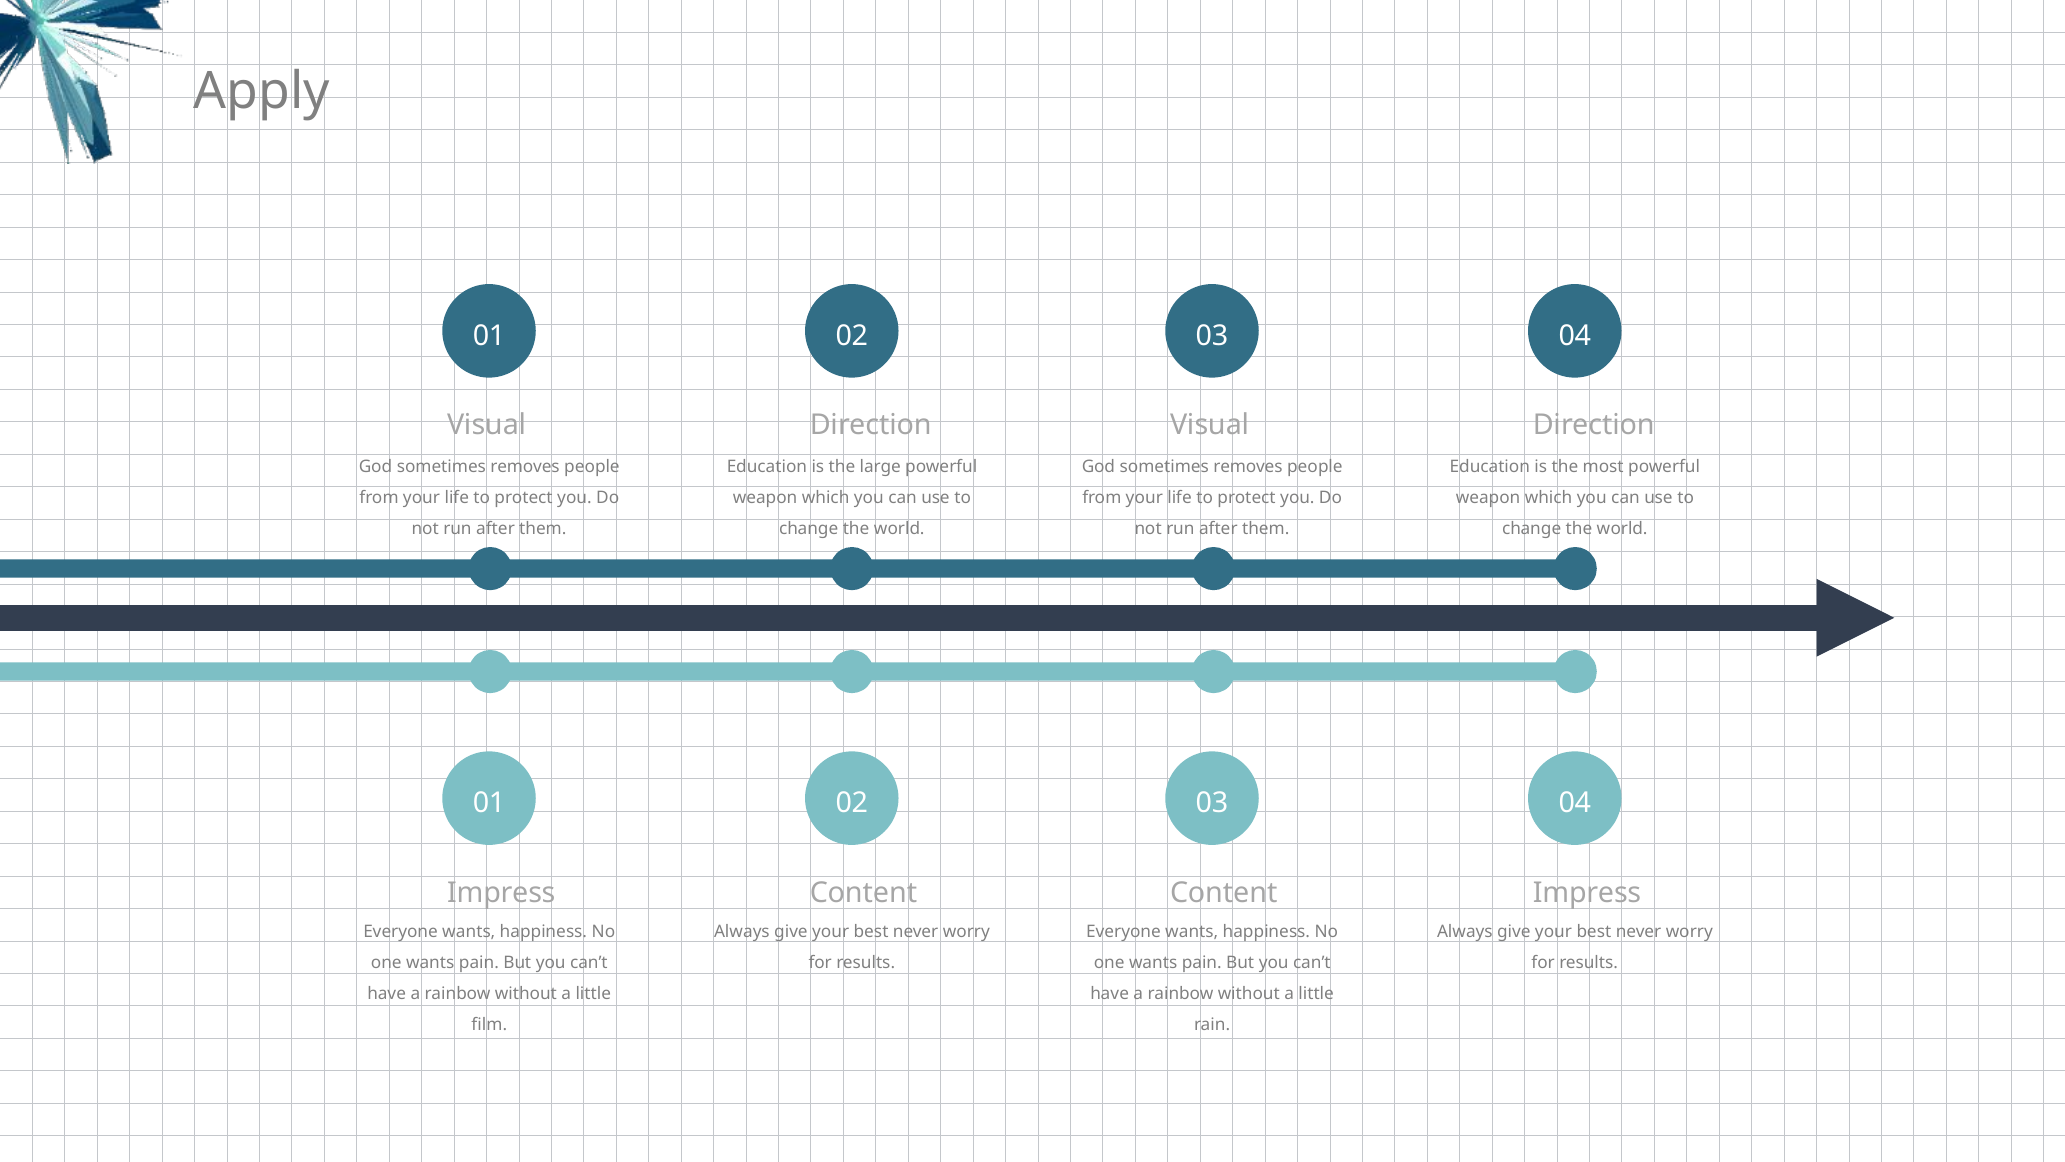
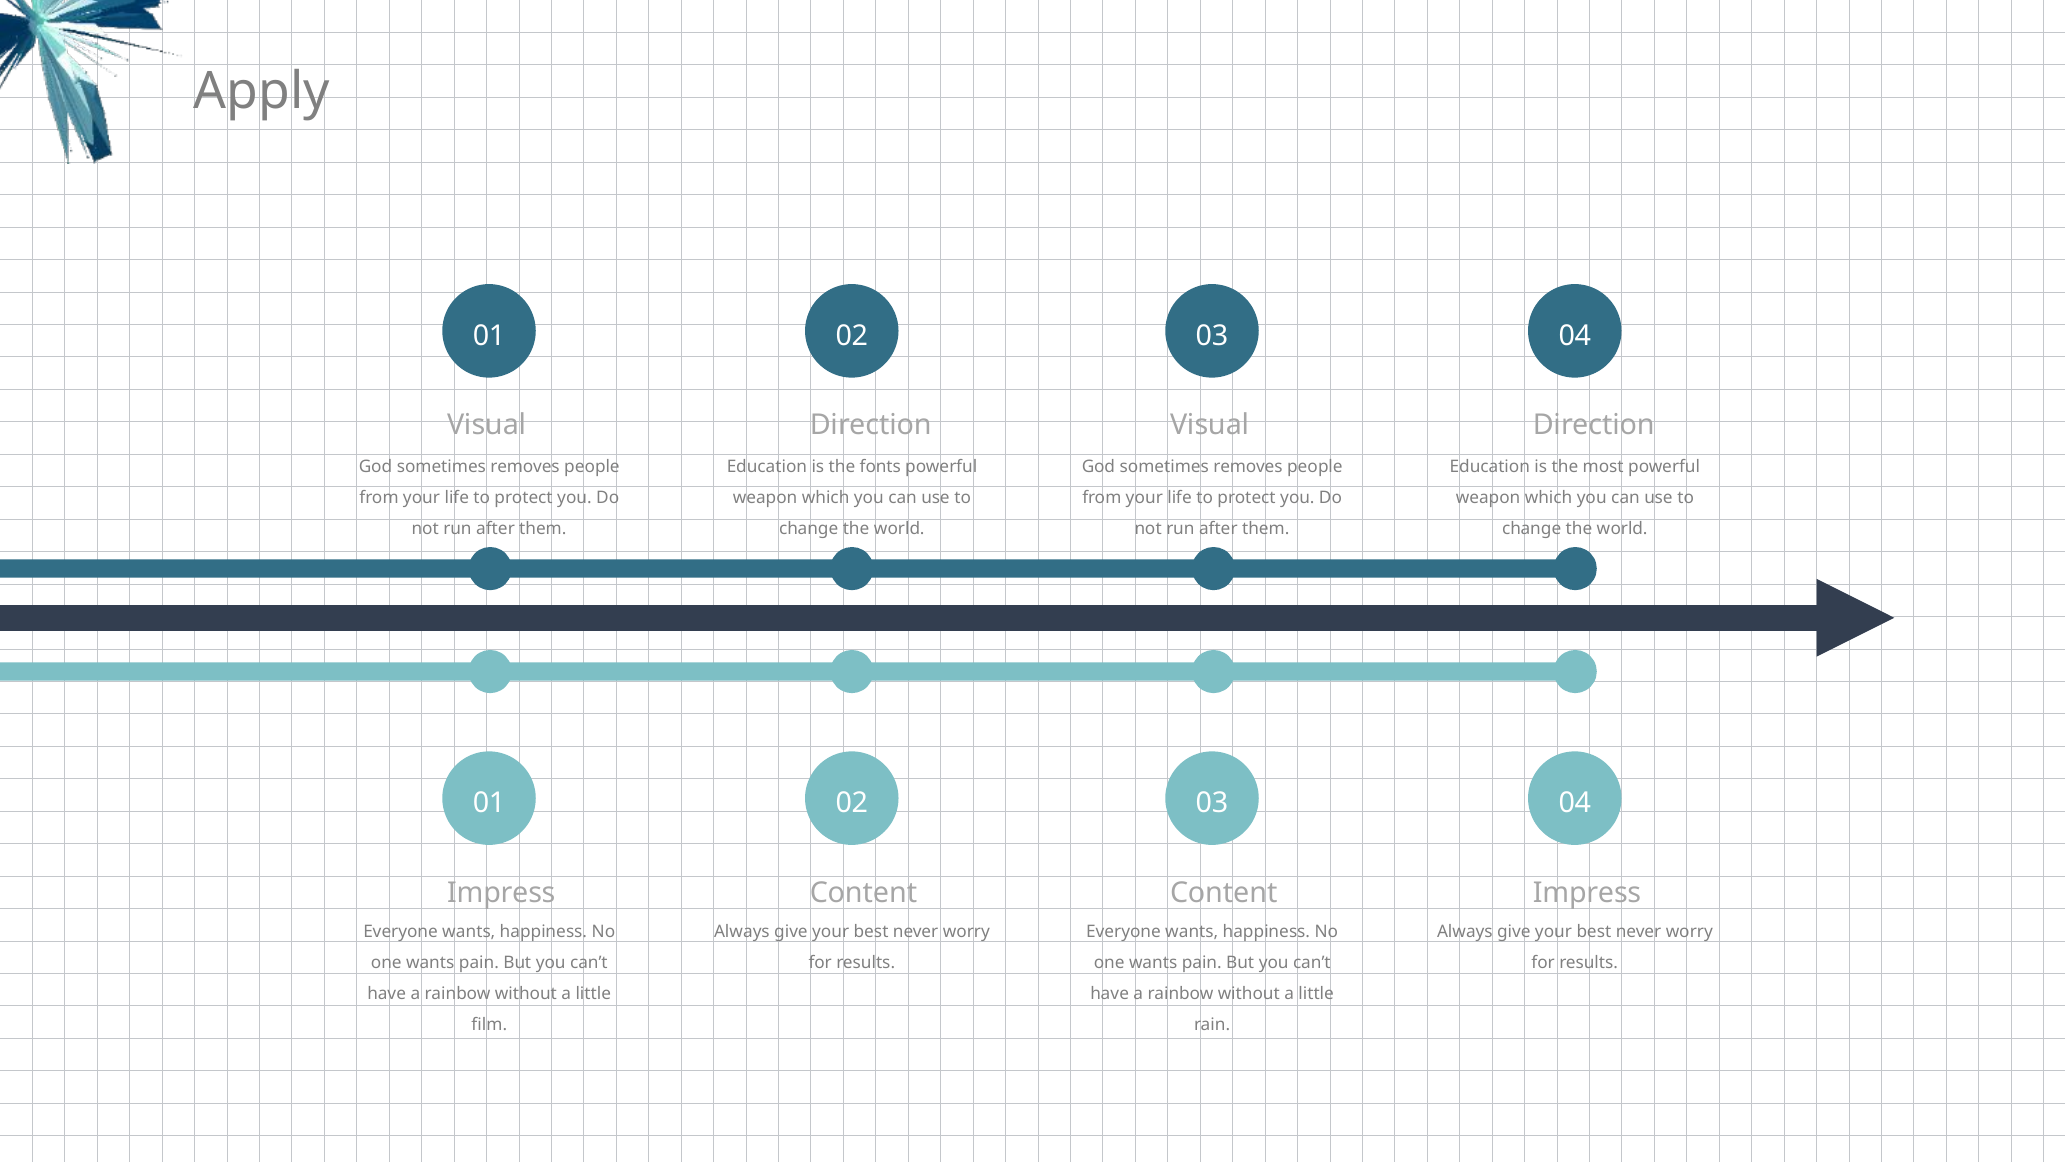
large: large -> fonts
